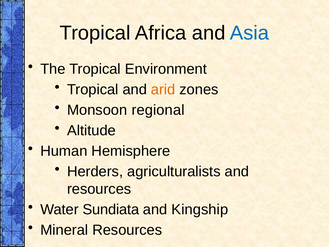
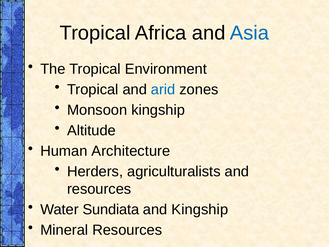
arid colour: orange -> blue
Monsoon regional: regional -> kingship
Hemisphere: Hemisphere -> Architecture
